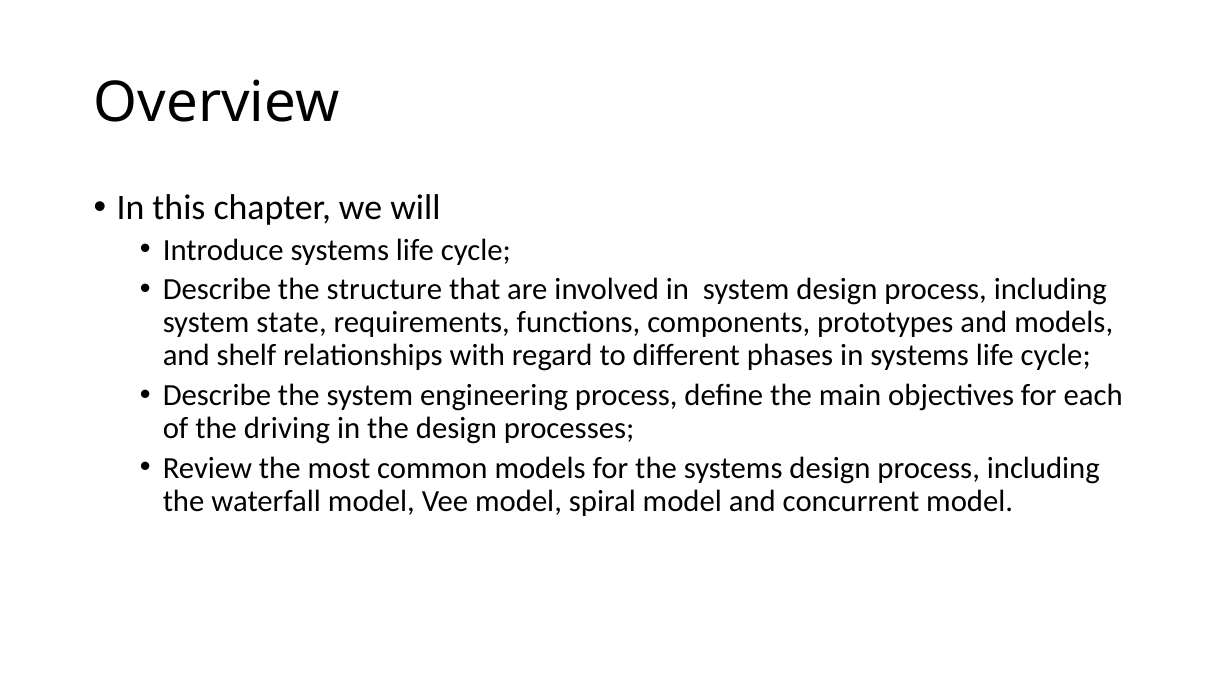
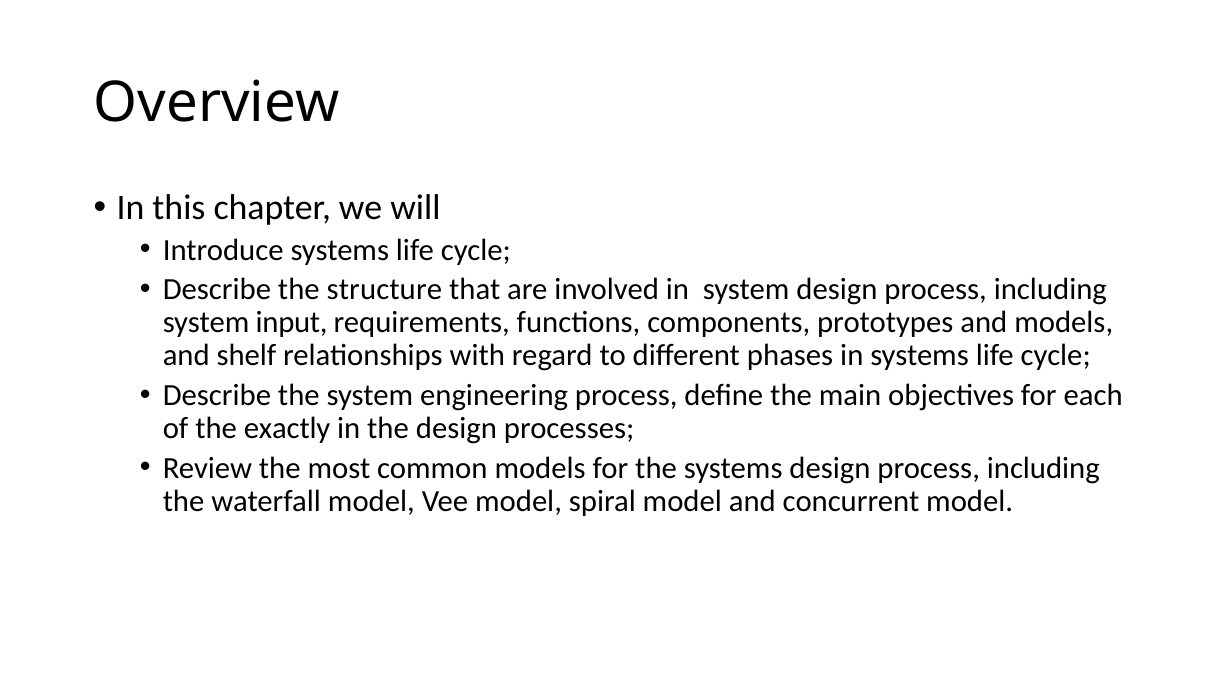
state: state -> input
driving: driving -> exactly
